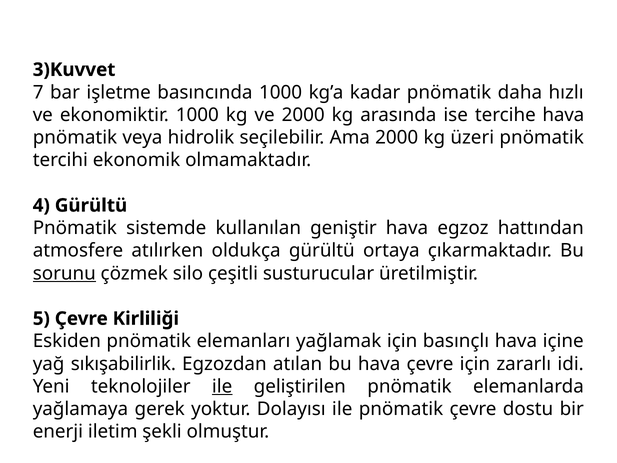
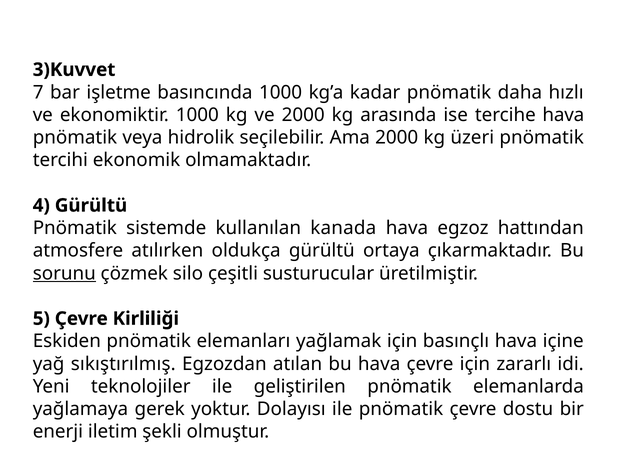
geniştir: geniştir -> kanada
sıkışabilirlik: sıkışabilirlik -> sıkıştırılmış
ile at (222, 386) underline: present -> none
